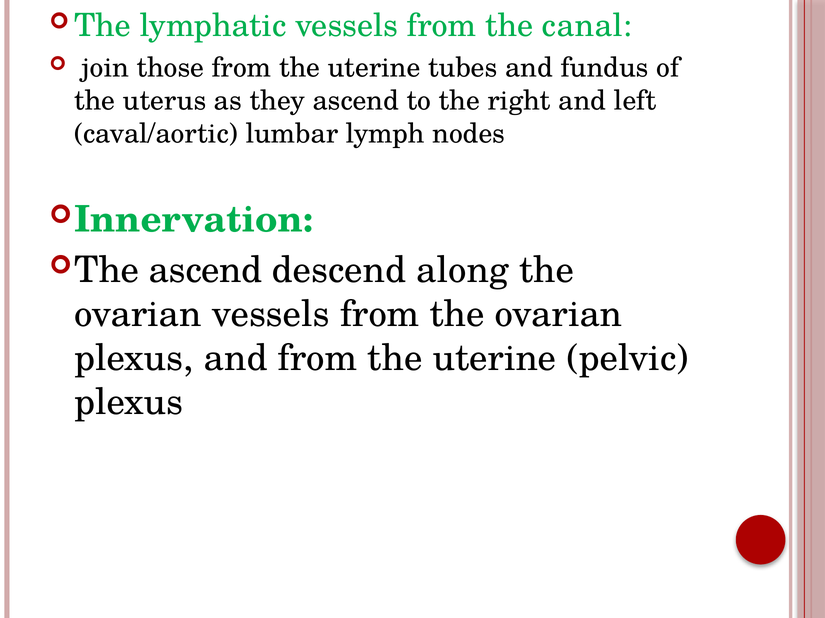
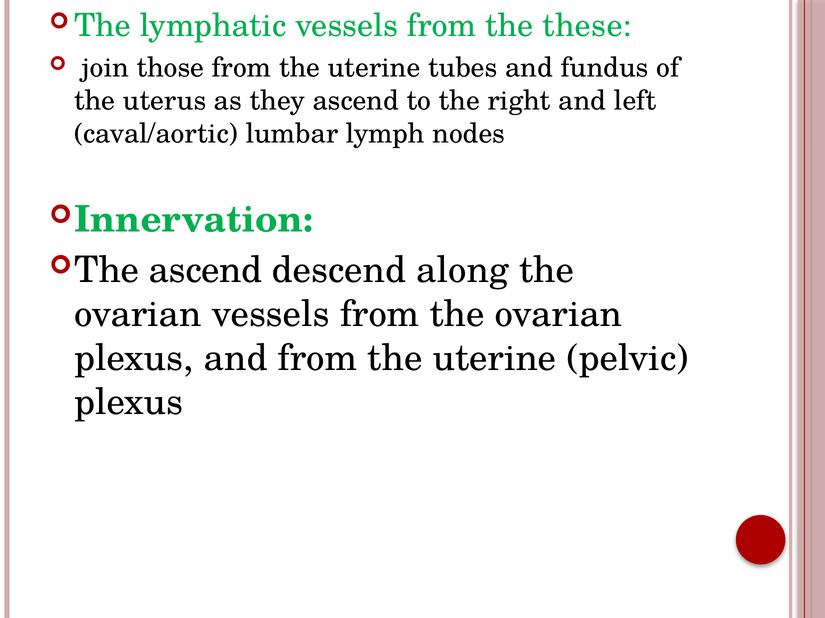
canal: canal -> these
